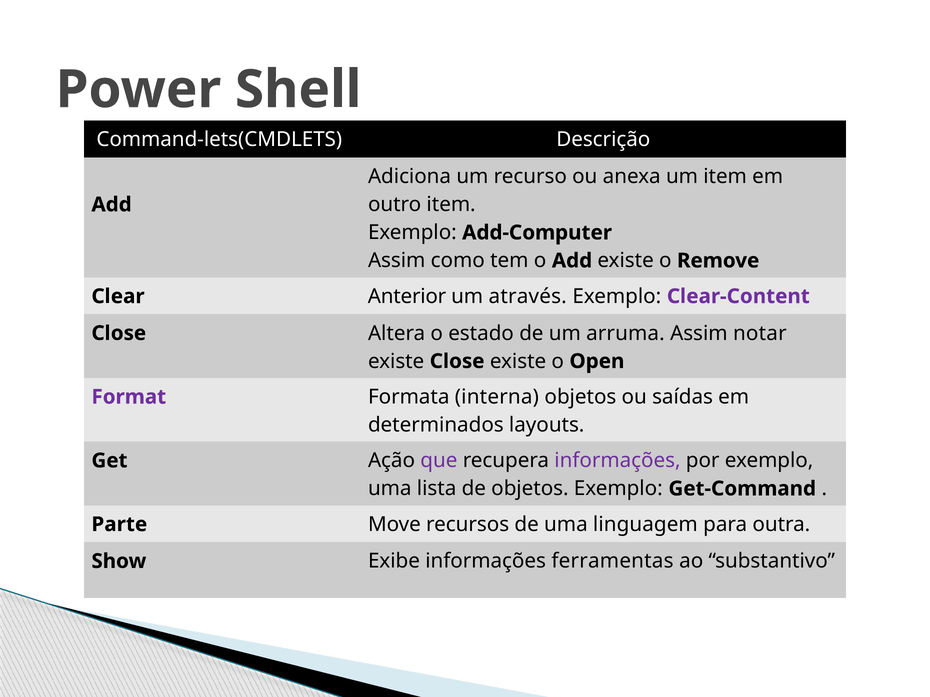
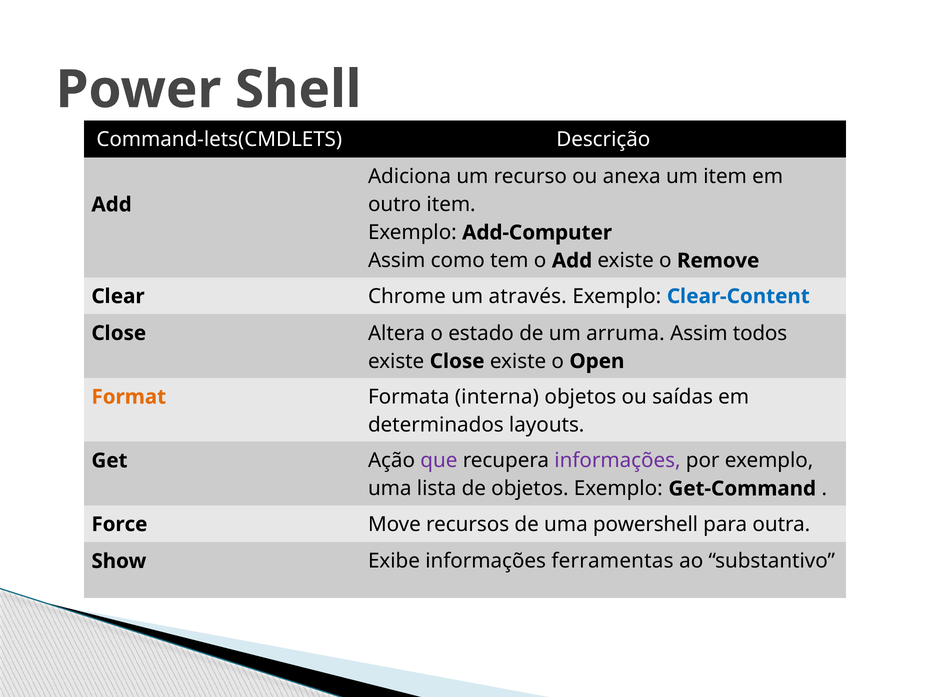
Anterior: Anterior -> Chrome
Clear-Content colour: purple -> blue
notar: notar -> todos
Format colour: purple -> orange
Parte: Parte -> Force
linguagem: linguagem -> powershell
